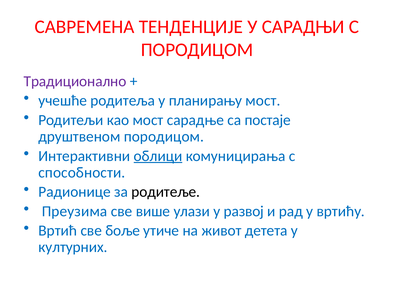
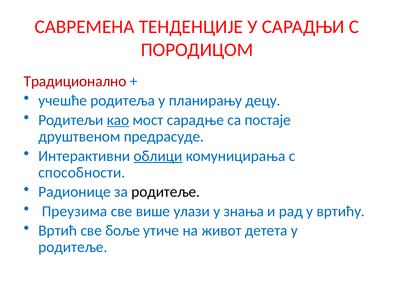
Традиционално colour: purple -> red
планирању мост: мост -> децу
као underline: none -> present
друштвеном породицом: породицом -> предрасуде
развој: развој -> знања
културних at (73, 247): културних -> родитеље
